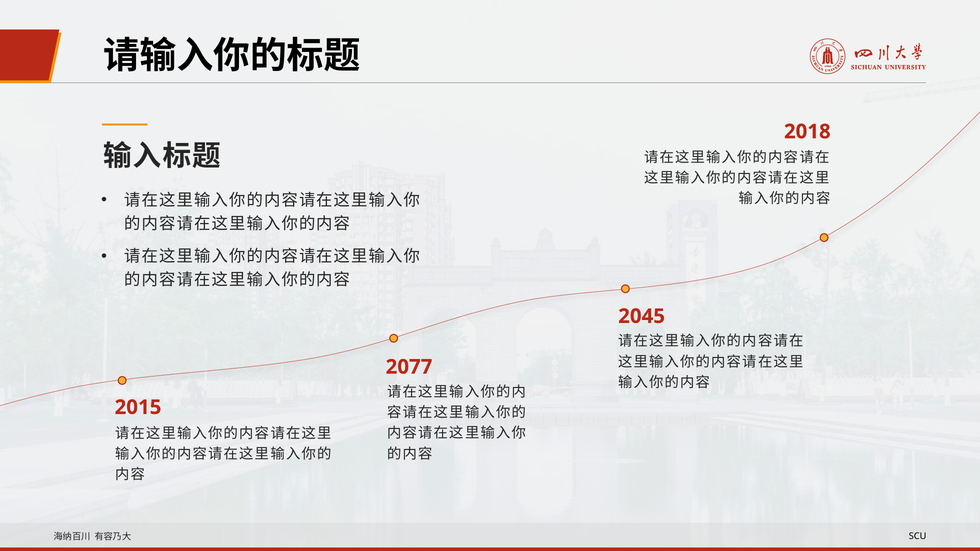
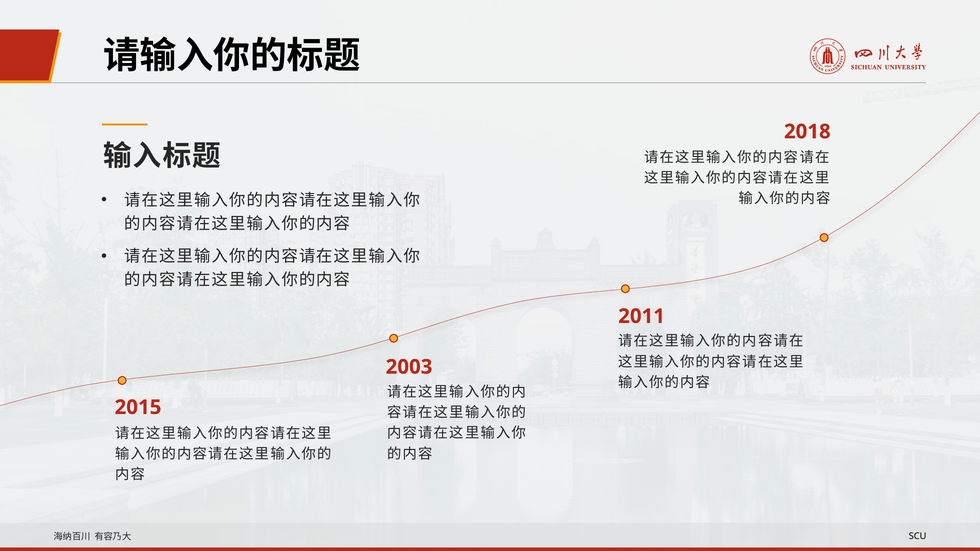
2045: 2045 -> 2011
2077: 2077 -> 2003
